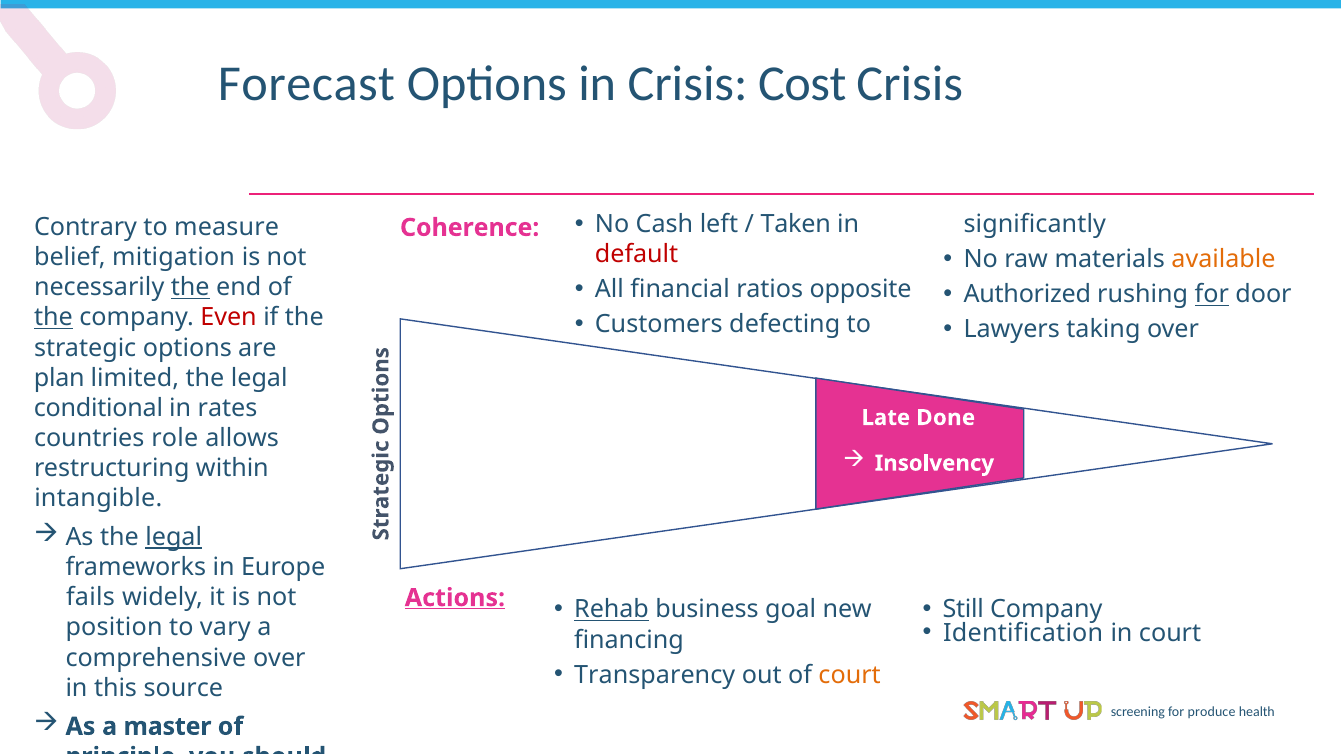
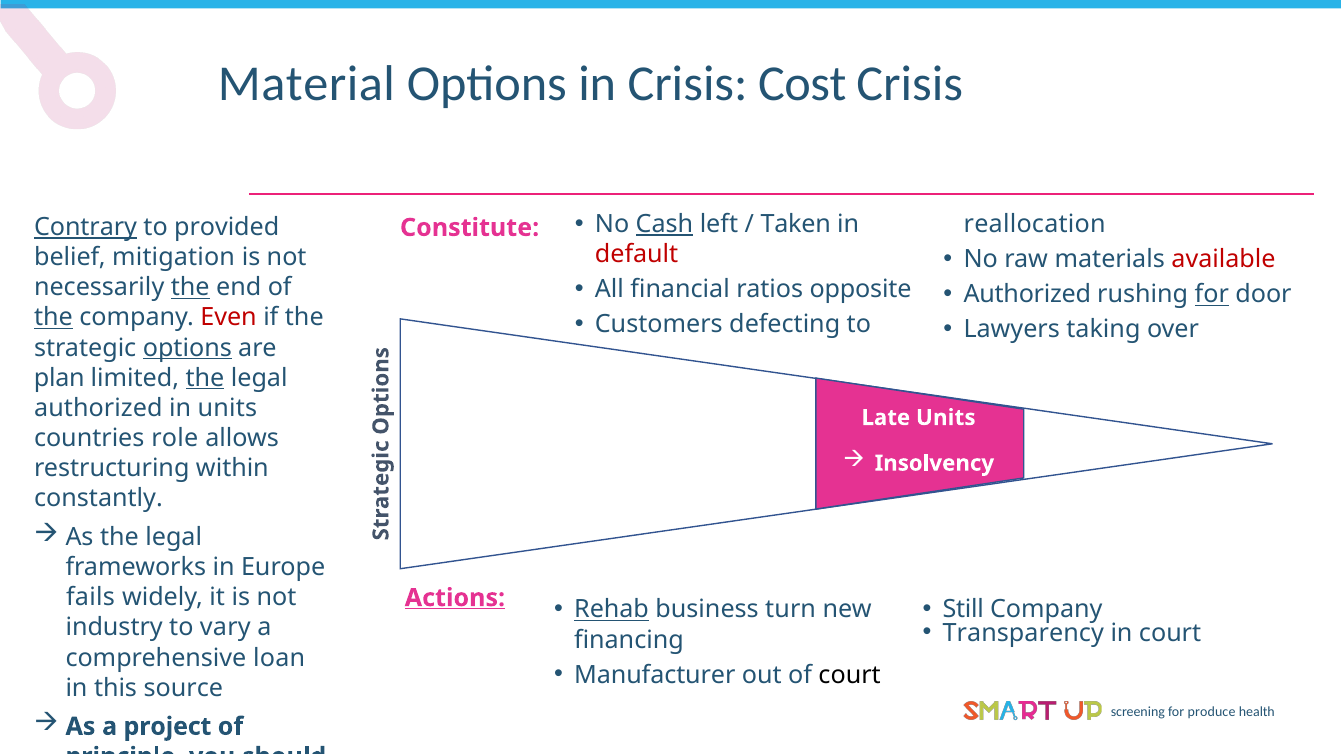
Forecast: Forecast -> Material
Cash underline: none -> present
significantly: significantly -> reallocation
Contrary underline: none -> present
measure: measure -> provided
Coherence: Coherence -> Constitute
available colour: orange -> red
options at (187, 348) underline: none -> present
the at (205, 378) underline: none -> present
conditional at (98, 408): conditional -> authorized
in rates: rates -> units
Late Done: Done -> Units
intangible: intangible -> constantly
legal at (174, 537) underline: present -> none
goal: goal -> turn
Identification: Identification -> Transparency
position: position -> industry
comprehensive over: over -> loan
Transparency: Transparency -> Manufacturer
court at (850, 675) colour: orange -> black
master: master -> project
